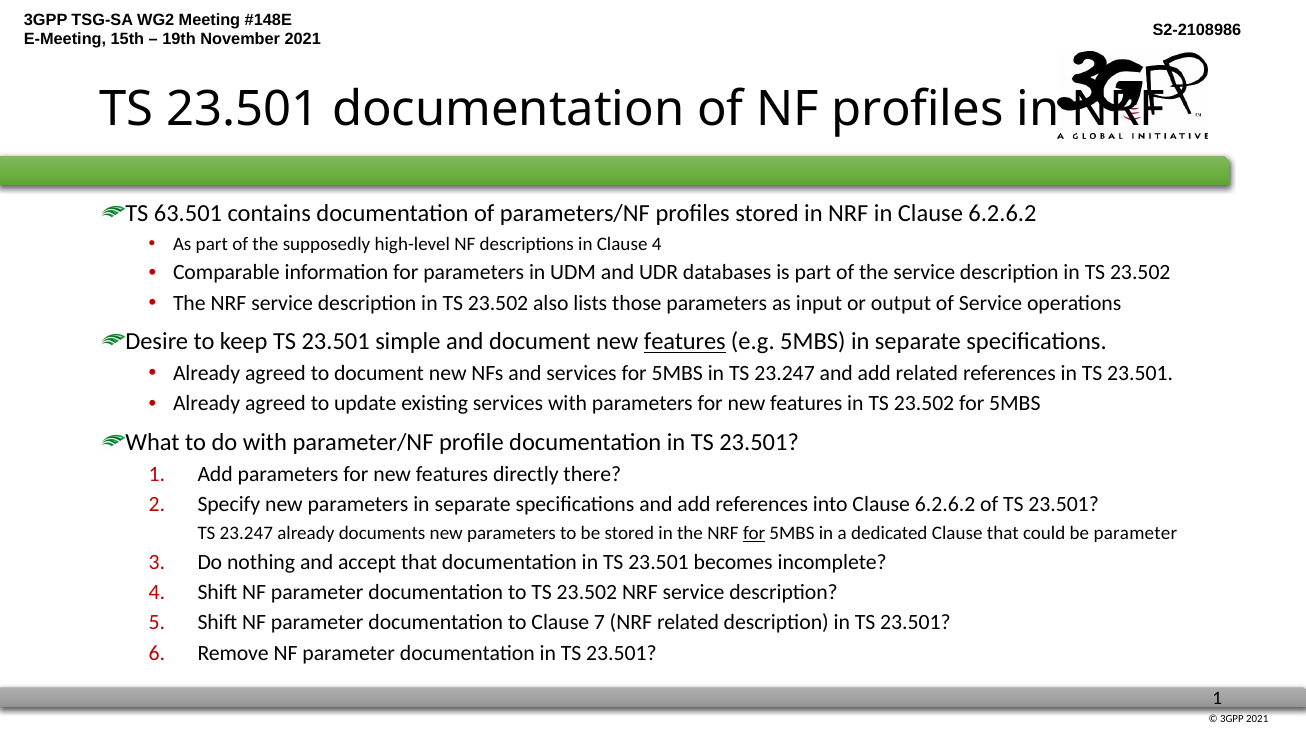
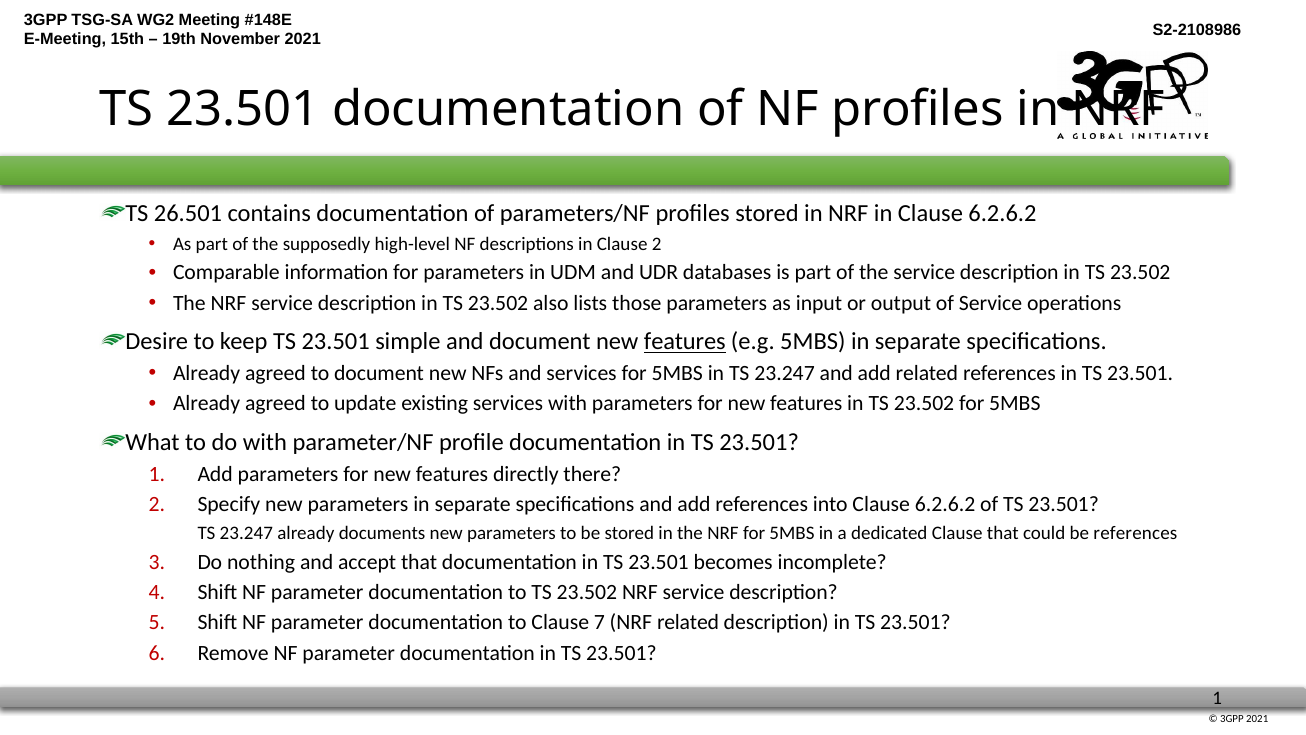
63.501: 63.501 -> 26.501
Clause 4: 4 -> 2
for at (754, 533) underline: present -> none
be parameter: parameter -> references
